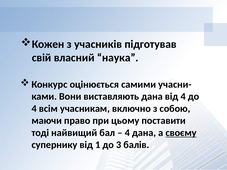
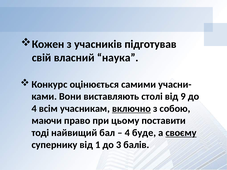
виставляють дана: дана -> столі
від 4: 4 -> 9
включно underline: none -> present
4 дана: дана -> буде
